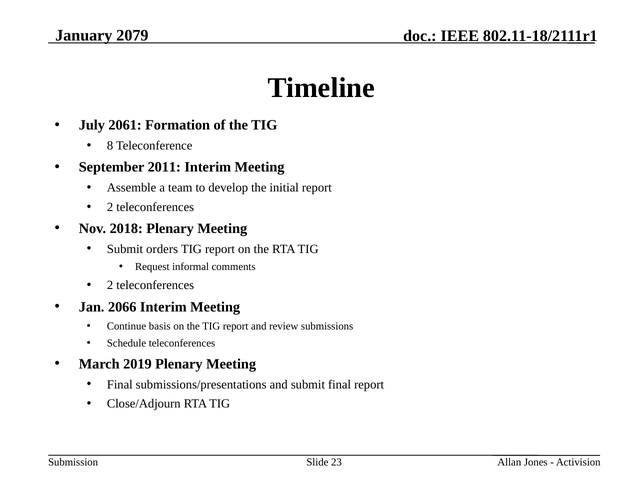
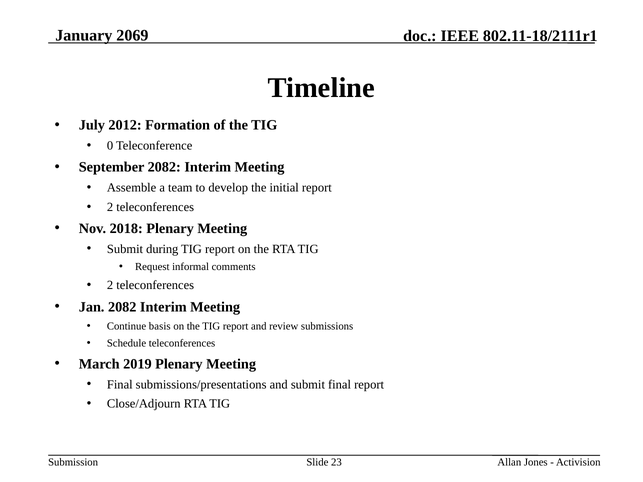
2079: 2079 -> 2069
2061: 2061 -> 2012
8: 8 -> 0
September 2011: 2011 -> 2082
orders: orders -> during
Jan 2066: 2066 -> 2082
